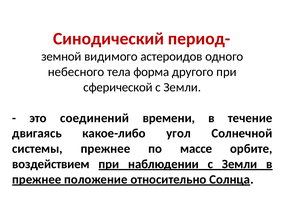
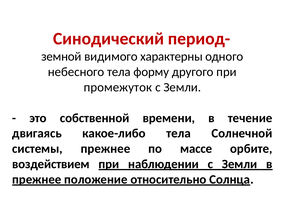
астероидов: астероидов -> характерны
форма: форма -> форму
сферической: сферической -> промежуток
соединений: соединений -> собственной
какое-либо угол: угол -> тела
